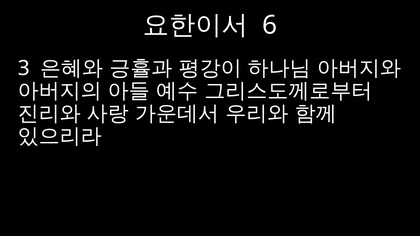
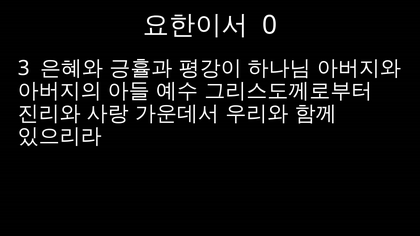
6: 6 -> 0
